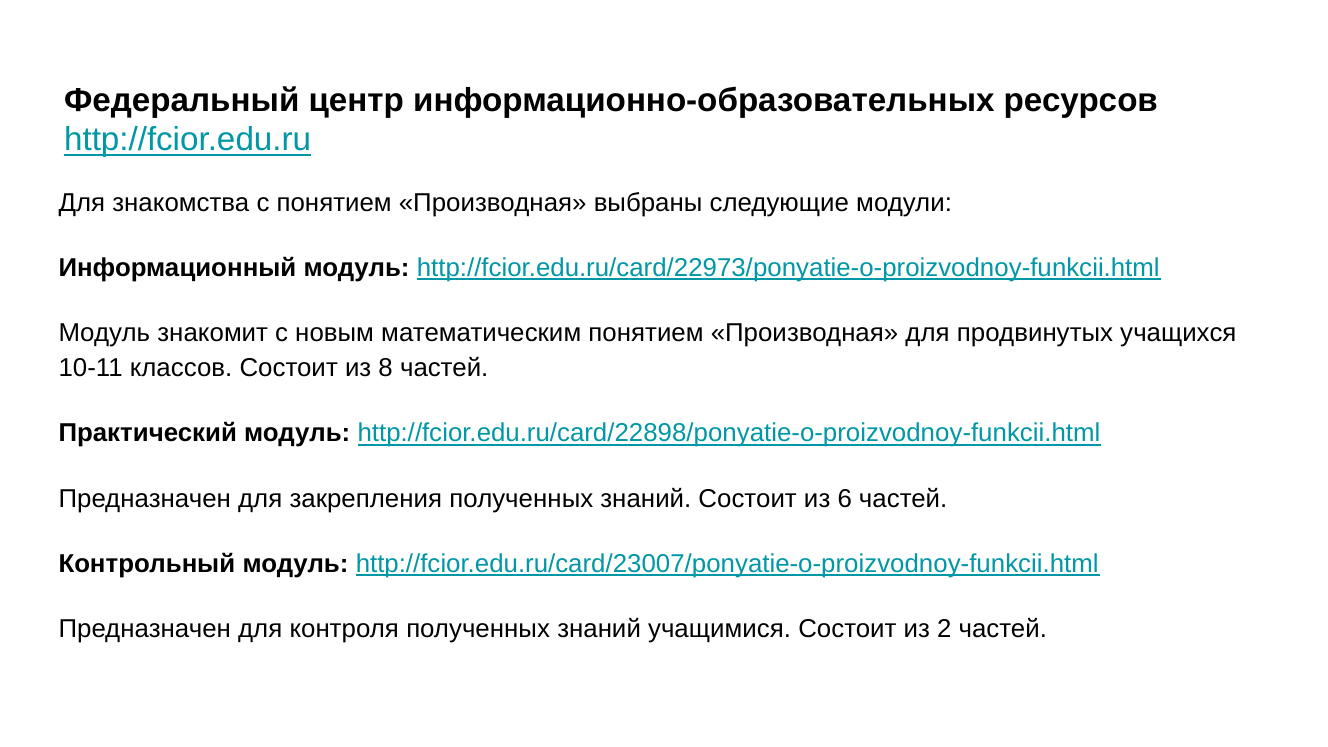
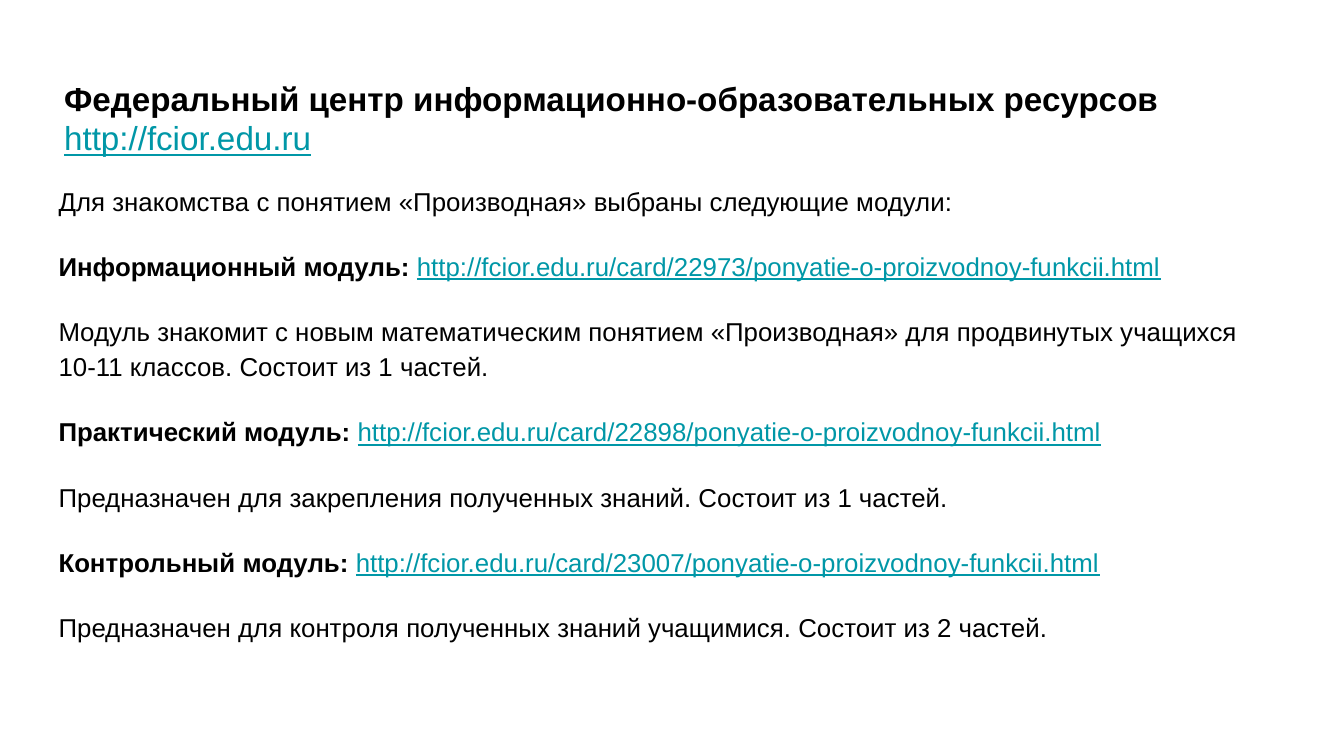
классов Состоит из 8: 8 -> 1
знаний Состоит из 6: 6 -> 1
